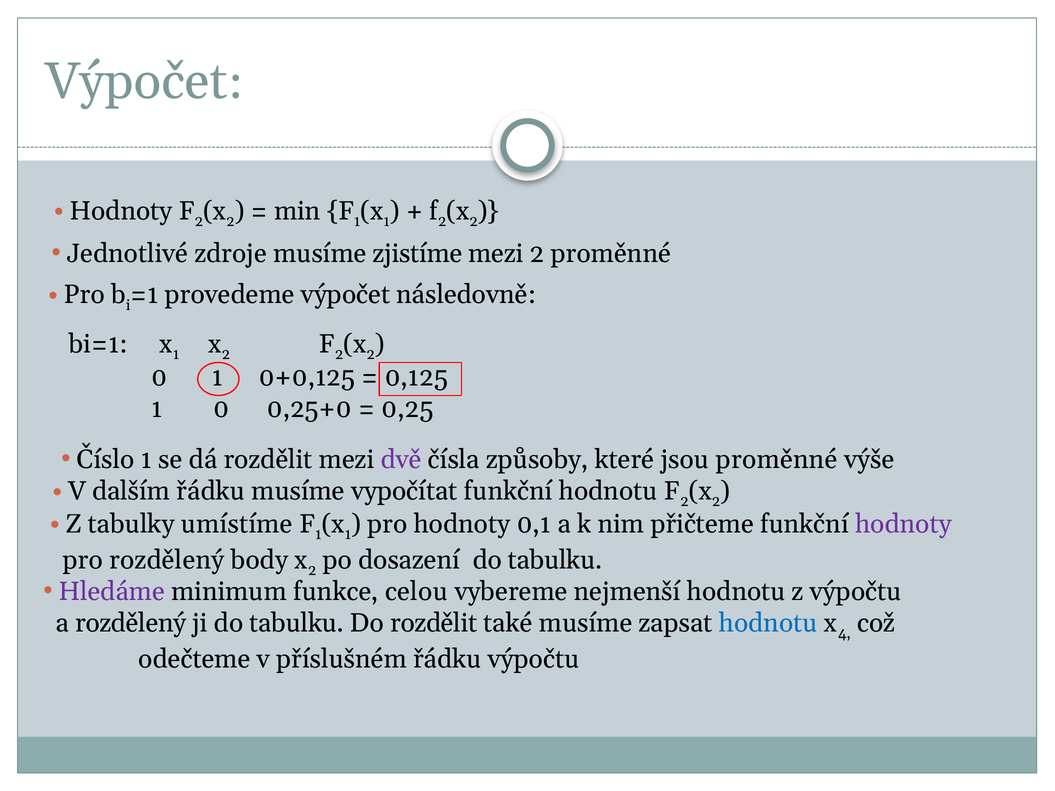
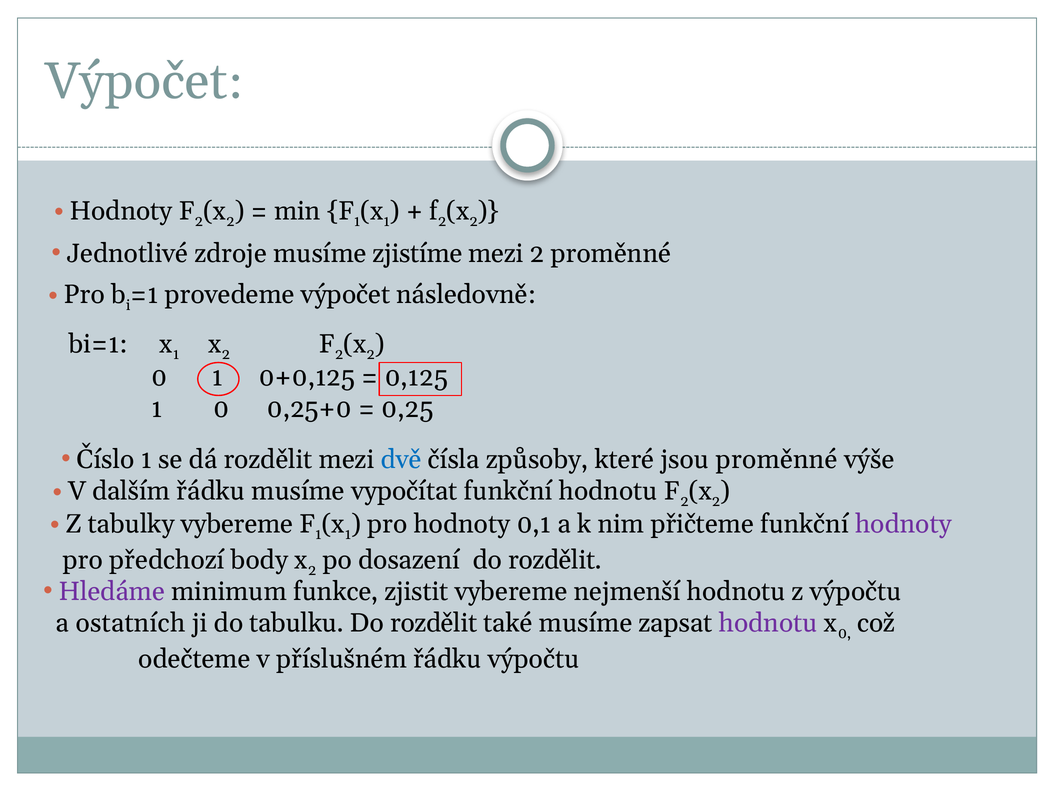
dvě colour: purple -> blue
tabulky umístíme: umístíme -> vybereme
pro rozdělený: rozdělený -> předchozí
dosazení do tabulku: tabulku -> rozdělit
celou: celou -> zjistit
a rozdělený: rozdělený -> ostatních
hodnotu at (768, 623) colour: blue -> purple
4 at (844, 633): 4 -> 0
